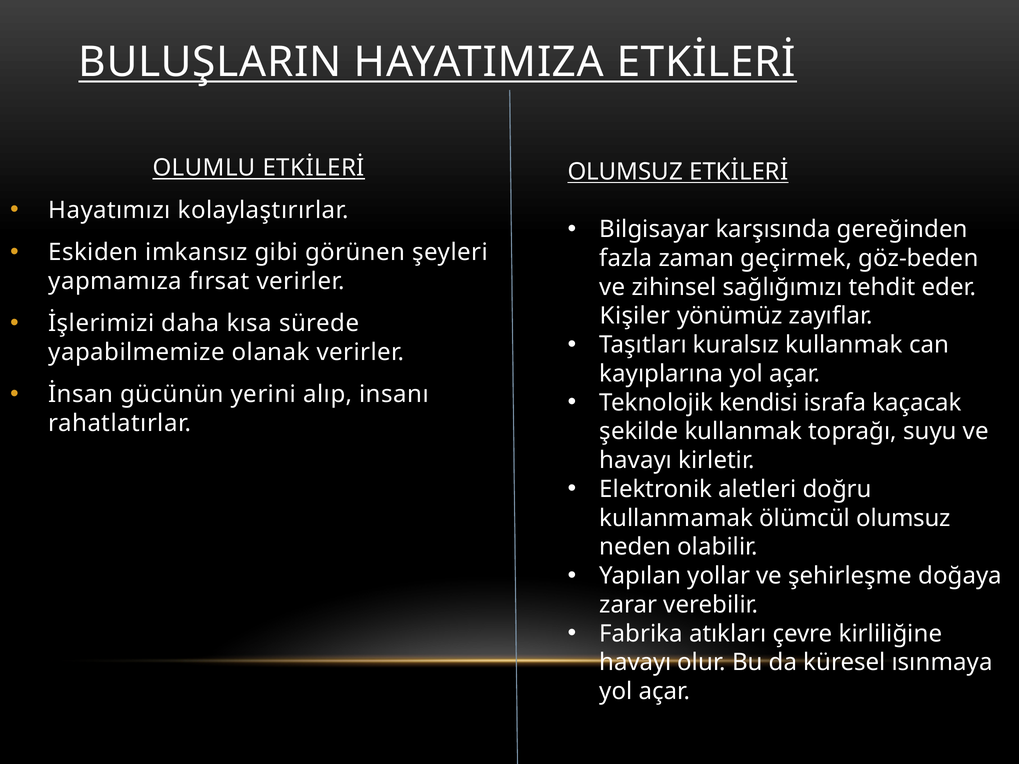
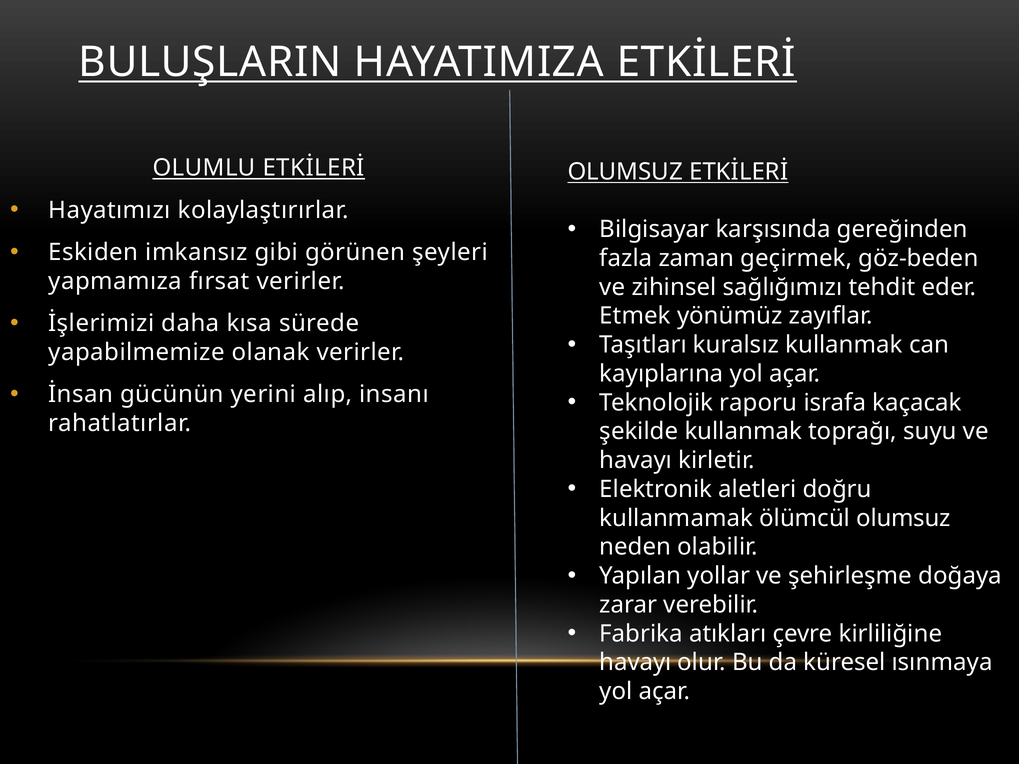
Kişiler: Kişiler -> Etmek
kendisi: kendisi -> raporu
